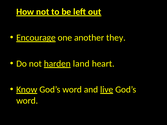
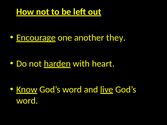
land: land -> with
